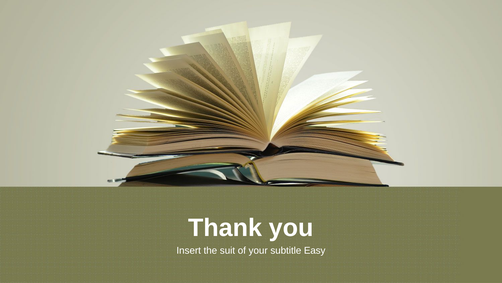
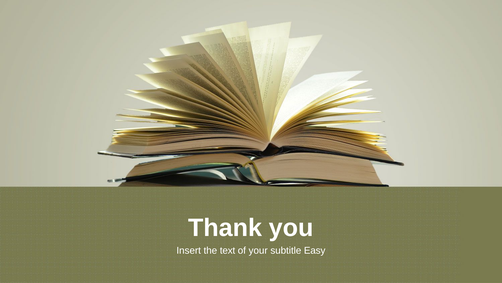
suit: suit -> text
